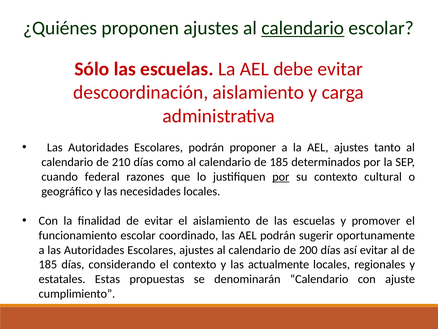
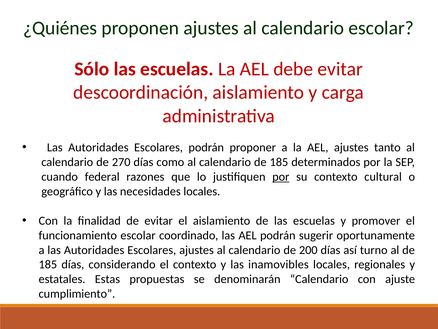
calendario at (303, 28) underline: present -> none
210: 210 -> 270
así evitar: evitar -> turno
actualmente: actualmente -> inamovibles
